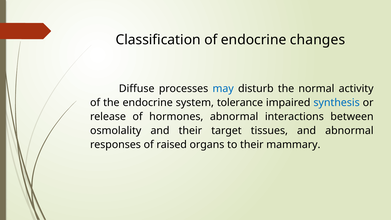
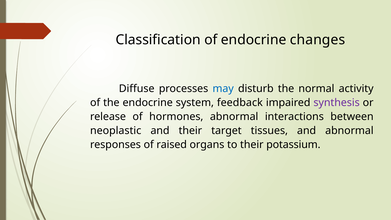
tolerance: tolerance -> feedback
synthesis colour: blue -> purple
osmolality: osmolality -> neoplastic
mammary: mammary -> potassium
